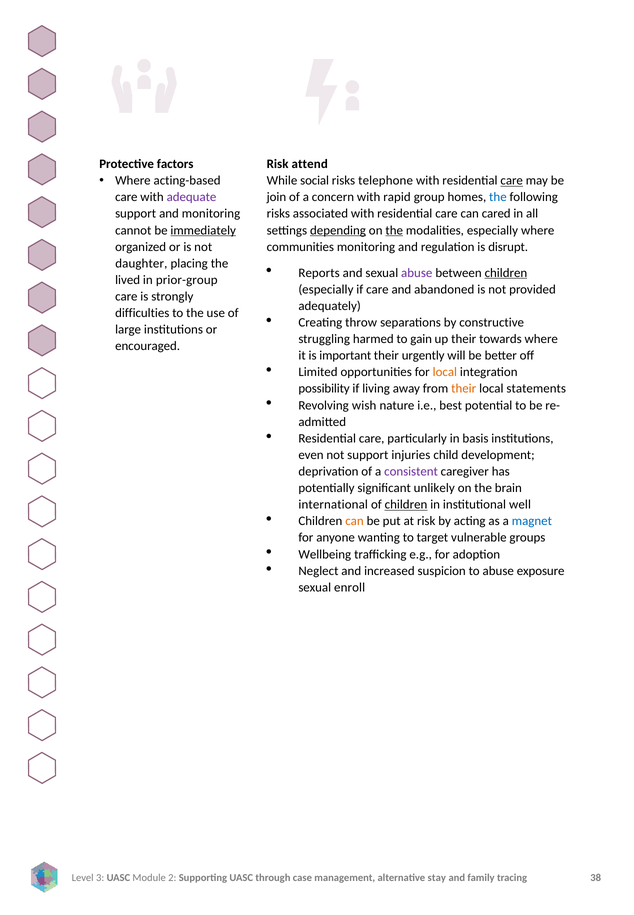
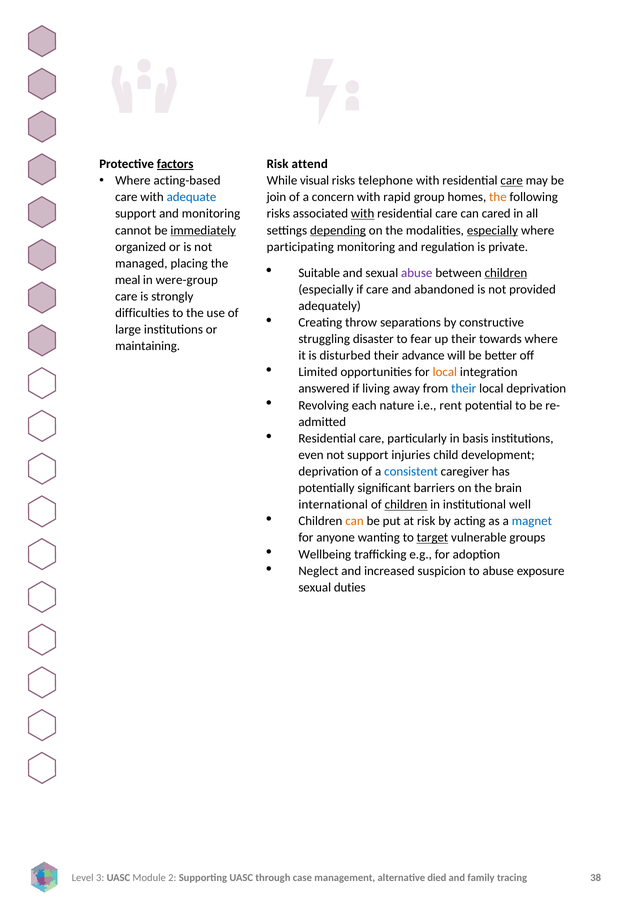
factors underline: none -> present
social: social -> visual
adequate colour: purple -> blue
the at (498, 197) colour: blue -> orange
with at (363, 214) underline: none -> present
the at (394, 230) underline: present -> none
especially at (492, 230) underline: none -> present
communities: communities -> participating
disrupt: disrupt -> private
daughter: daughter -> managed
Reports: Reports -> Suitable
lived: lived -> meal
prior-group: prior-group -> were-group
harmed: harmed -> disaster
gain: gain -> fear
encouraged: encouraged -> maintaining
important: important -> disturbed
urgently: urgently -> advance
possibility: possibility -> answered
their at (464, 389) colour: orange -> blue
local statements: statements -> deprivation
wish: wish -> each
best: best -> rent
consistent colour: purple -> blue
unlikely: unlikely -> barriers
target underline: none -> present
enroll: enroll -> duties
stay: stay -> died
